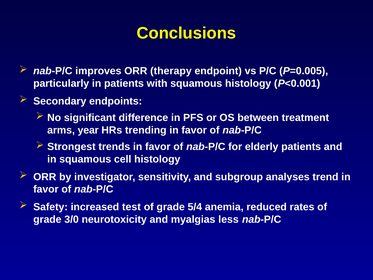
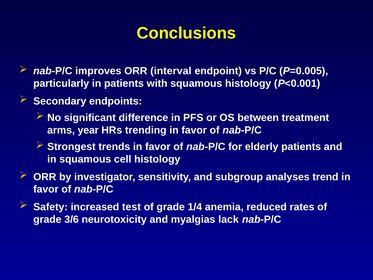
therapy: therapy -> interval
5/4: 5/4 -> 1/4
3/0: 3/0 -> 3/6
less: less -> lack
